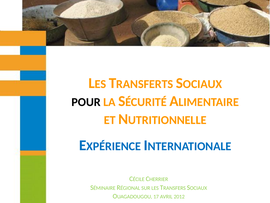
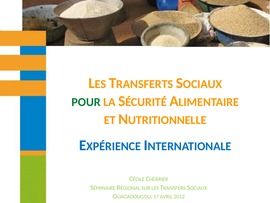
POUR colour: black -> green
